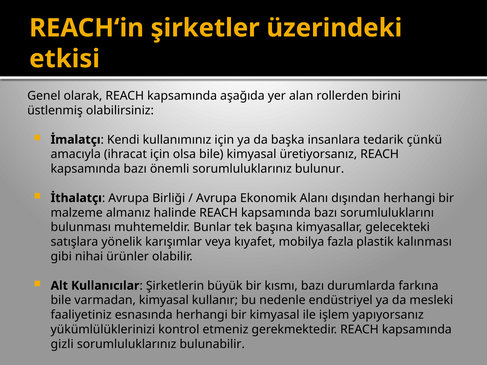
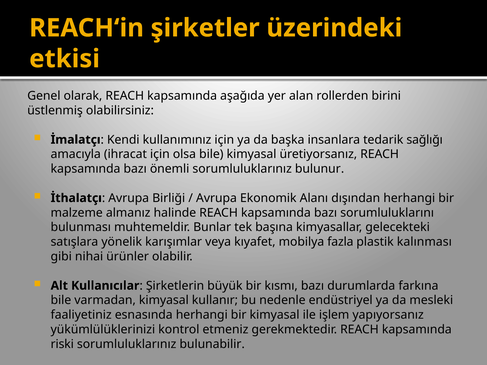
çünkü: çünkü -> sağlığı
gizli: gizli -> riski
